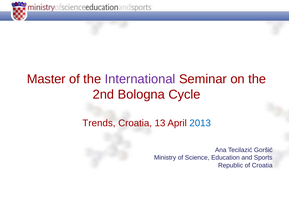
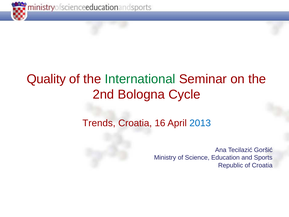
Master: Master -> Quality
International colour: purple -> green
13: 13 -> 16
